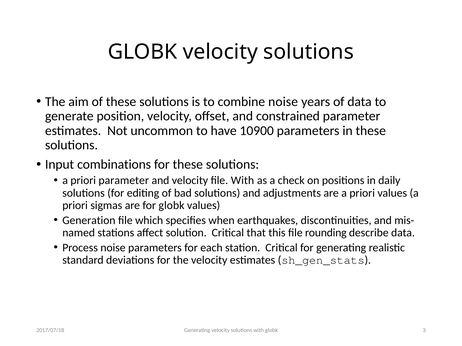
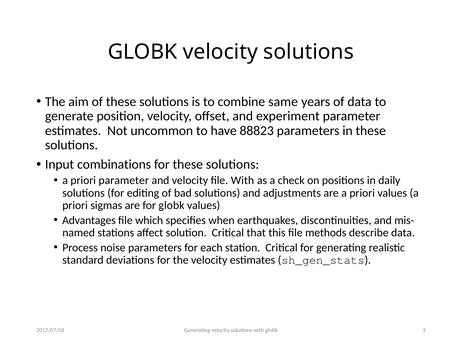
combine noise: noise -> same
constrained: constrained -> experiment
10900: 10900 -> 88823
Generation: Generation -> Advantages
rounding: rounding -> methods
